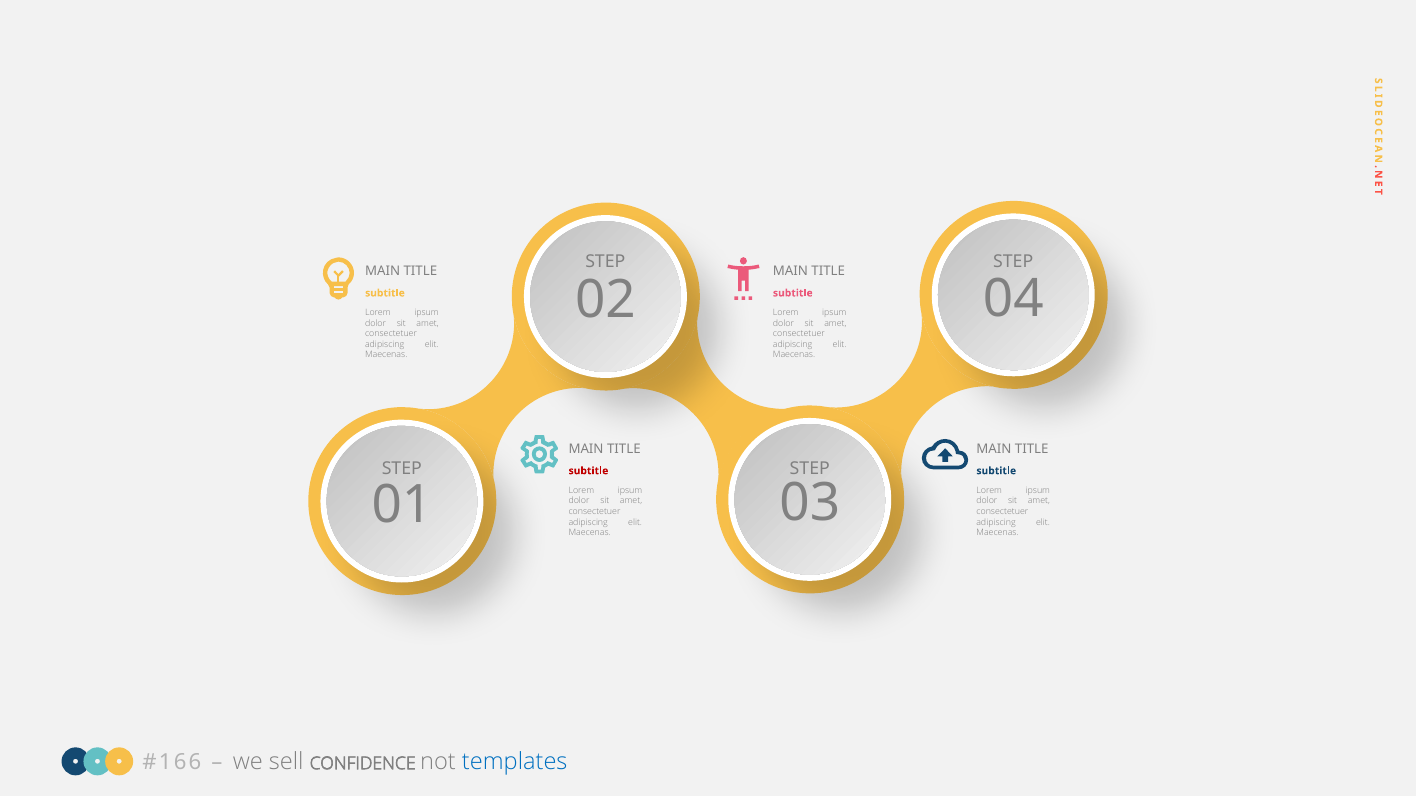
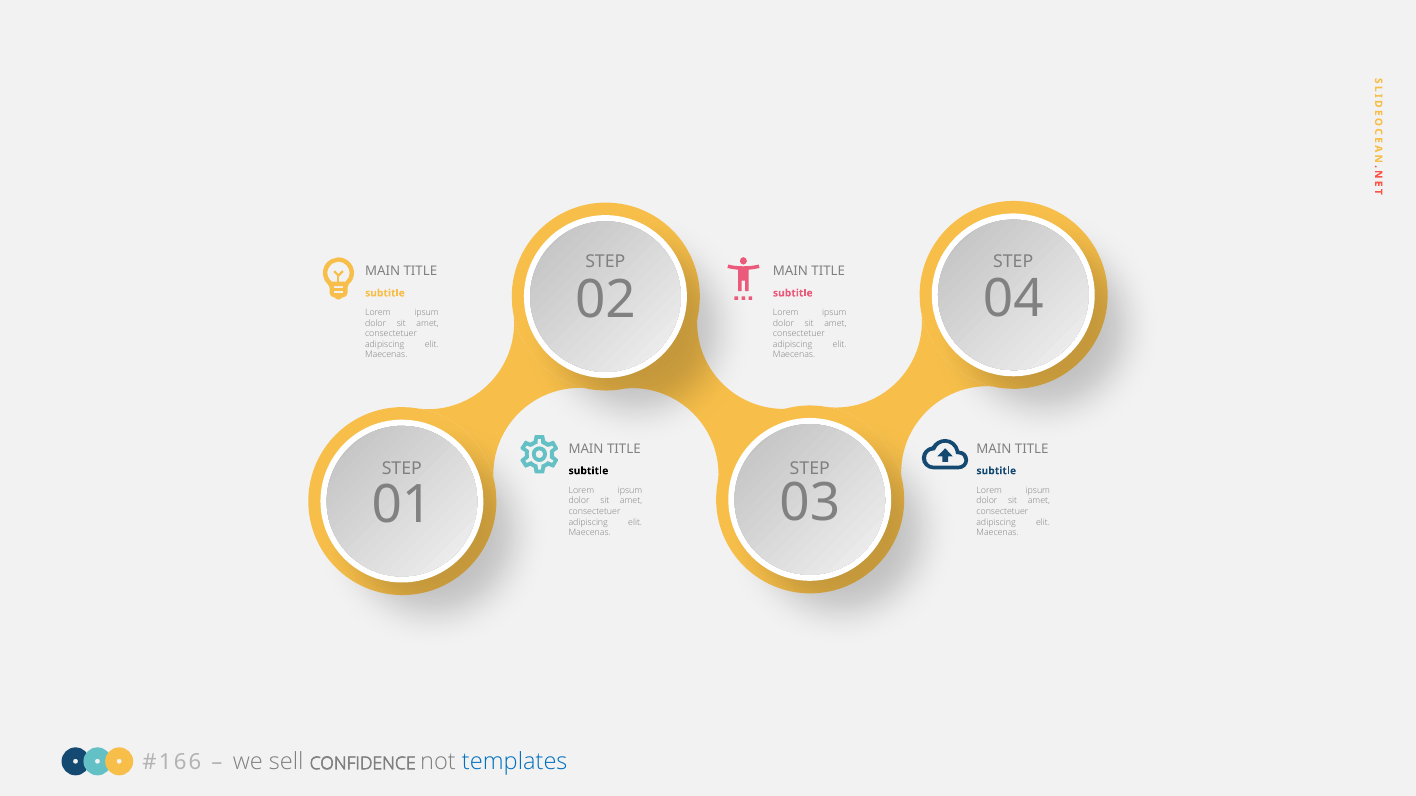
subtitle at (588, 471) colour: red -> black
